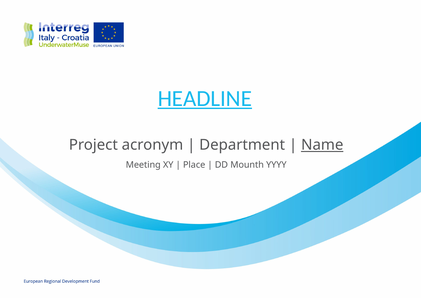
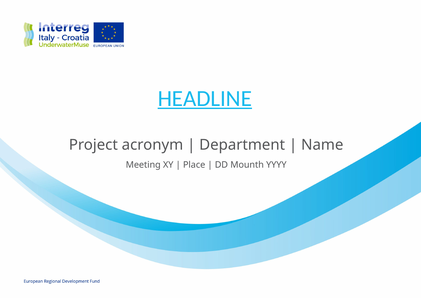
Name underline: present -> none
